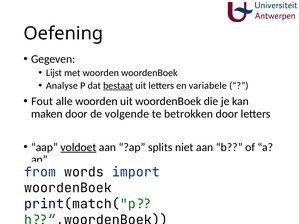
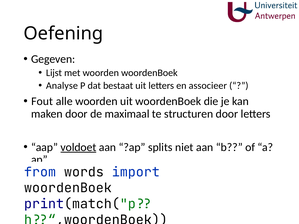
bestaat underline: present -> none
variabele: variabele -> associeer
volgende: volgende -> maximaal
betrokken: betrokken -> structuren
